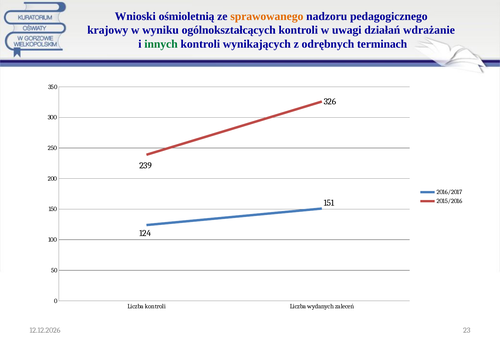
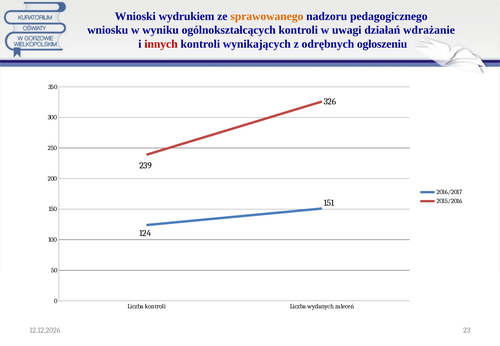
ośmioletnią: ośmioletnią -> wydrukiem
krajowy: krajowy -> wniosku
innych colour: green -> red
terminach: terminach -> ogłoszeniu
